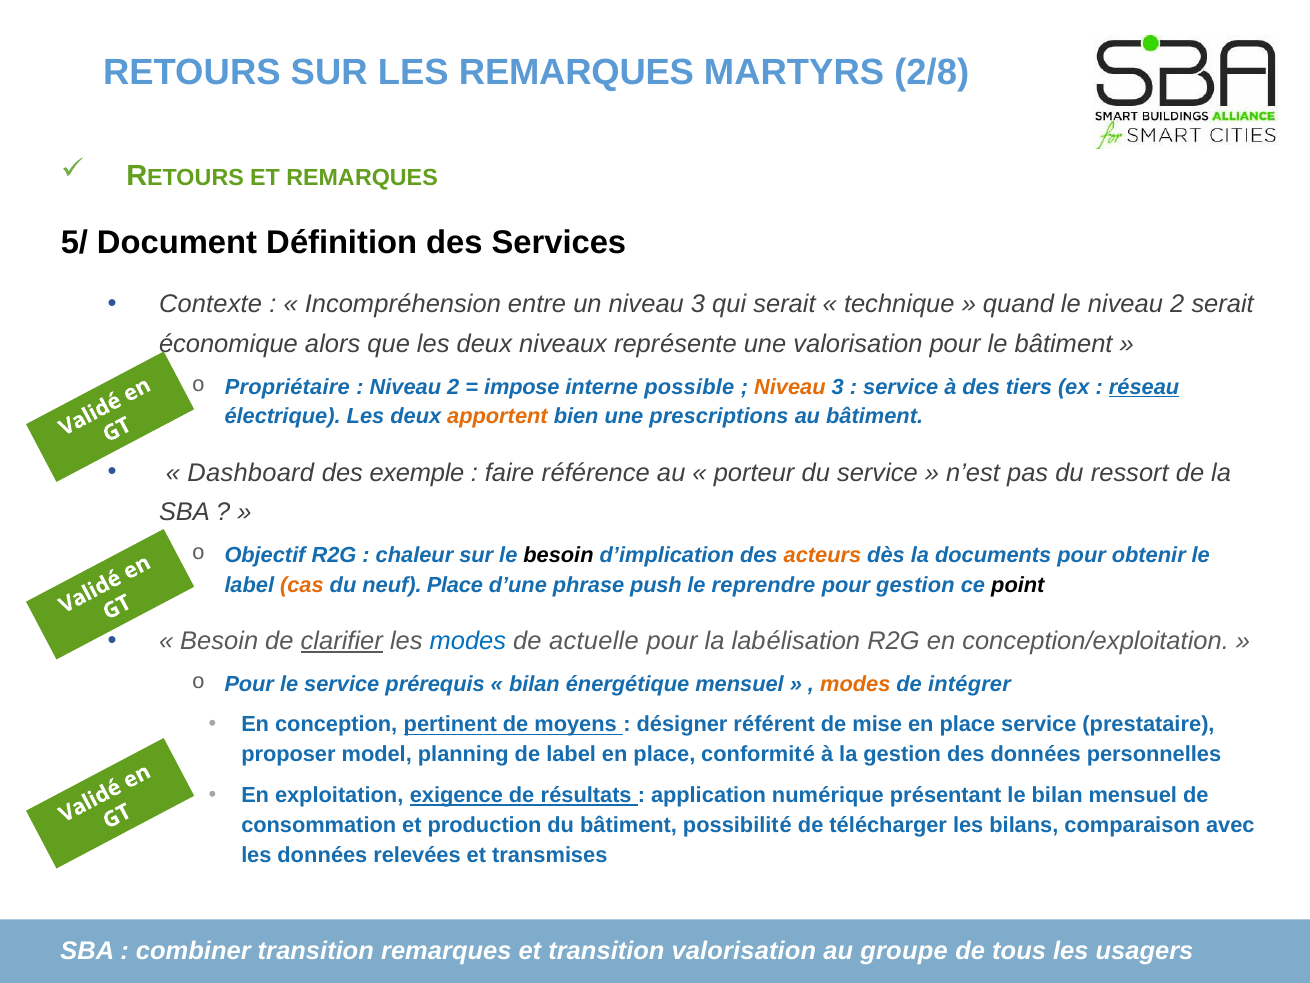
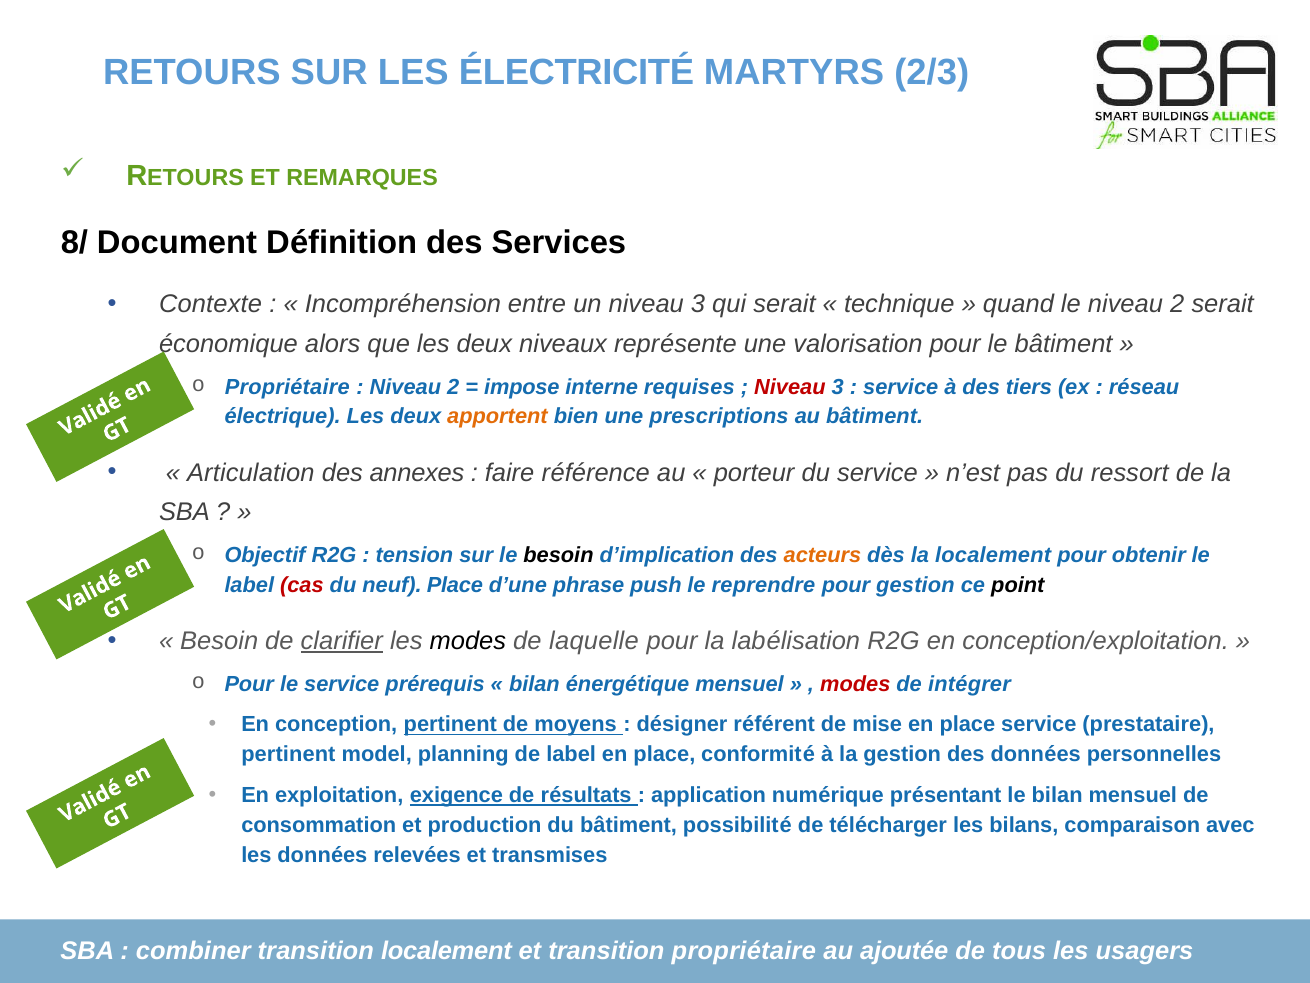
LES REMARQUES: REMARQUES -> ÉLECTRICITÉ
2/8: 2/8 -> 2/3
5/: 5/ -> 8/
possible: possible -> requises
Niveau at (790, 387) colour: orange -> red
réseau underline: present -> none
Dashboard: Dashboard -> Articulation
exemple: exemple -> annexes
chaleur: chaleur -> tension
la documents: documents -> localement
cas colour: orange -> red
modes at (468, 641) colour: blue -> black
actuelle: actuelle -> laquelle
modes at (855, 684) colour: orange -> red
proposer at (288, 754): proposer -> pertinent
remarques at (446, 950): remarques -> localement
valorisation at (744, 950): valorisation -> propriétaire
groupe: groupe -> ajoutée
